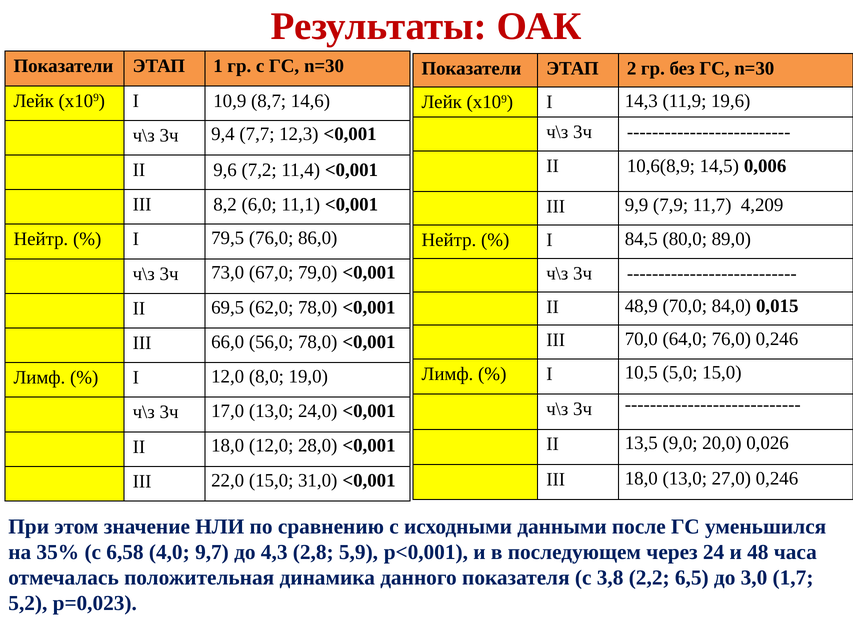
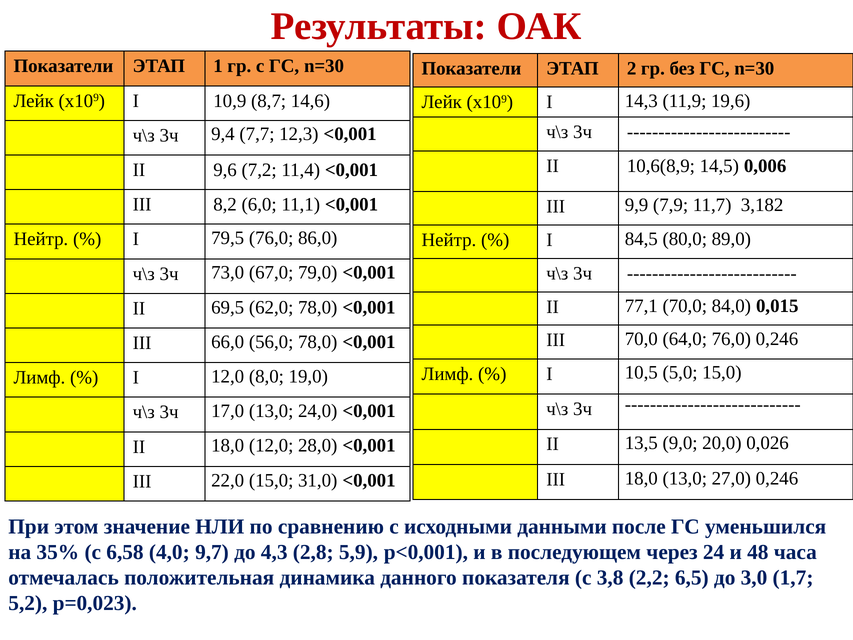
4,209: 4,209 -> 3,182
48,9: 48,9 -> 77,1
